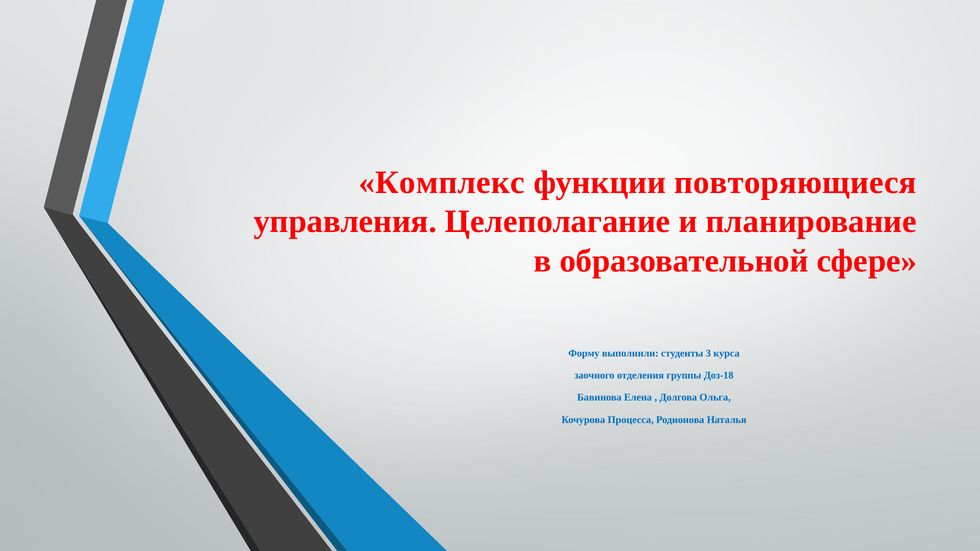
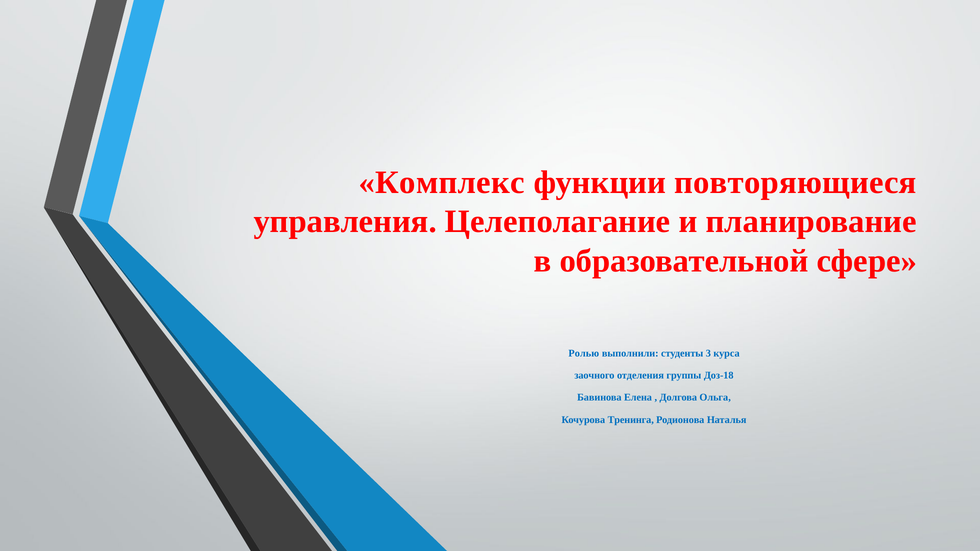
Форму: Форму -> Ролью
Процесса: Процесса -> Тренинга
